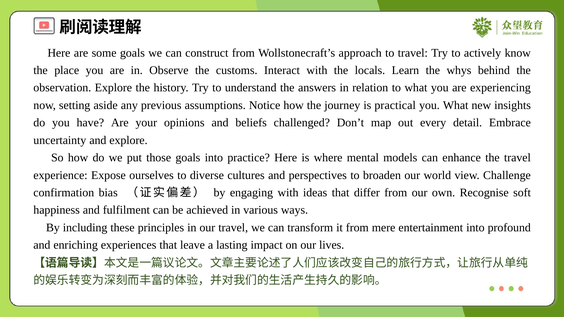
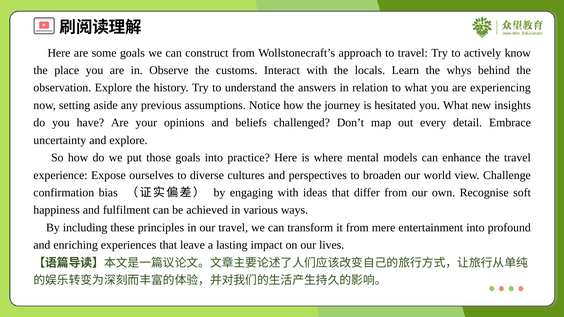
practical: practical -> hesitated
